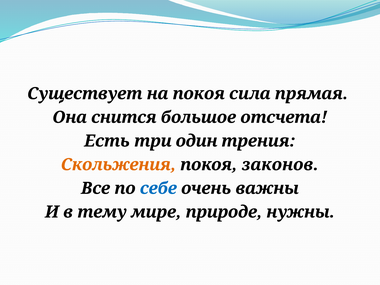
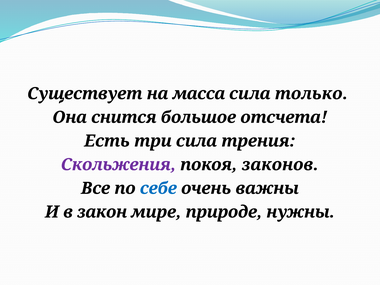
на покоя: покоя -> масса
прямая: прямая -> только
три один: один -> сила
Скольжения colour: orange -> purple
тему: тему -> закон
